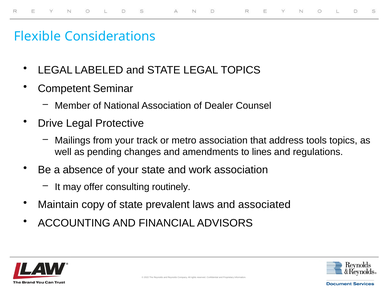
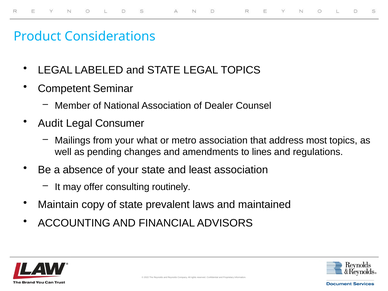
Flexible: Flexible -> Product
Drive: Drive -> Audit
Protective: Protective -> Consumer
track: track -> what
tools: tools -> most
work: work -> least
associated: associated -> maintained
